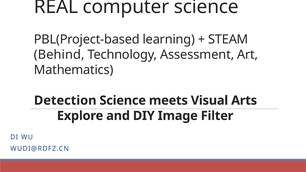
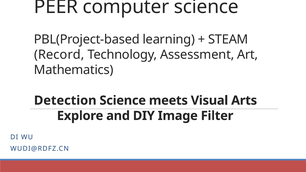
REAL: REAL -> PEER
Behind: Behind -> Record
